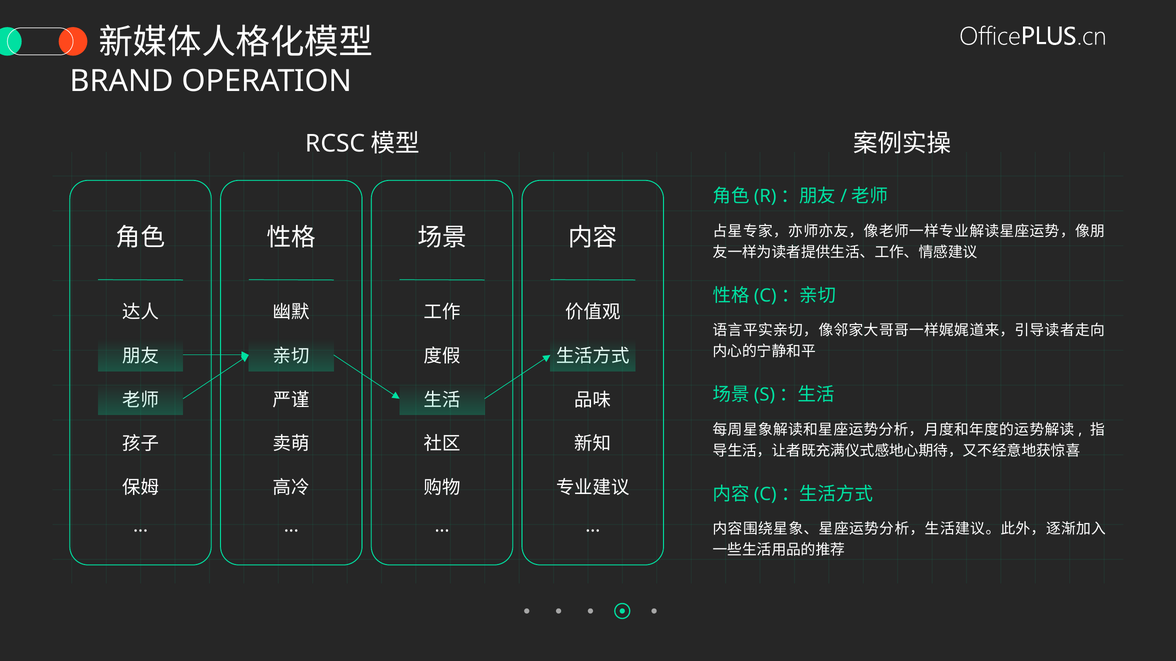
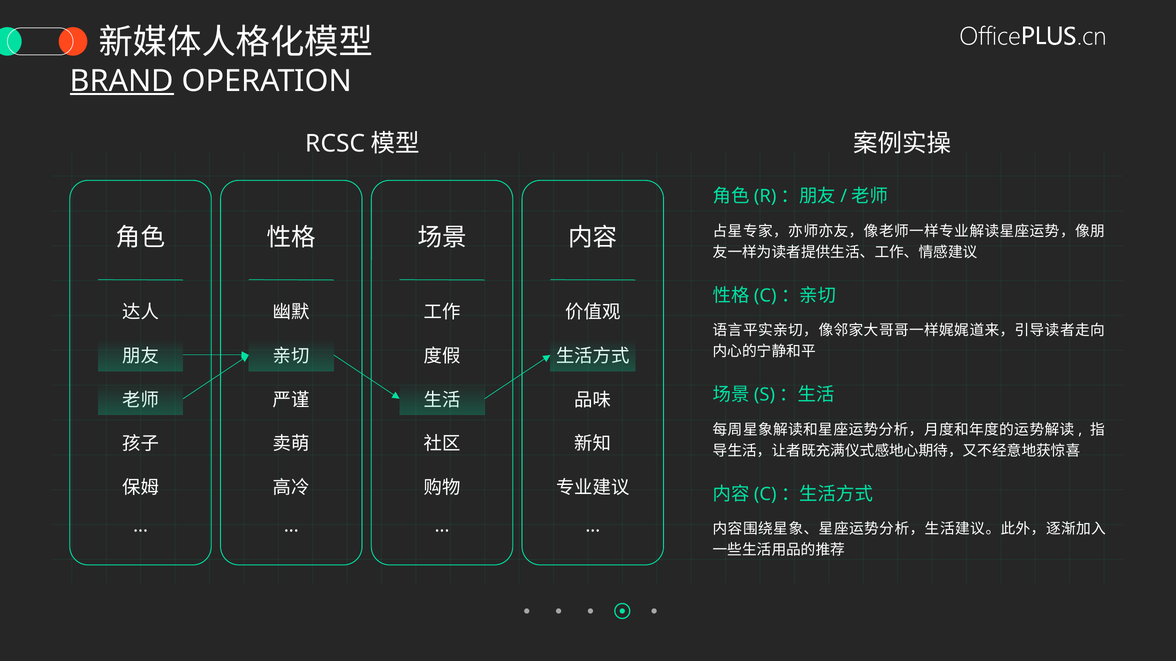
BRAND underline: none -> present
